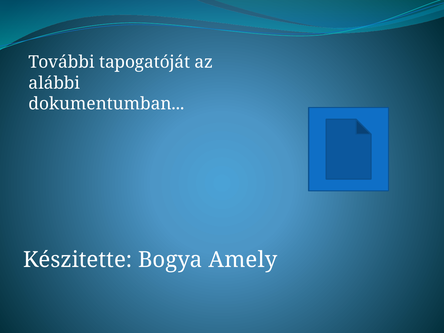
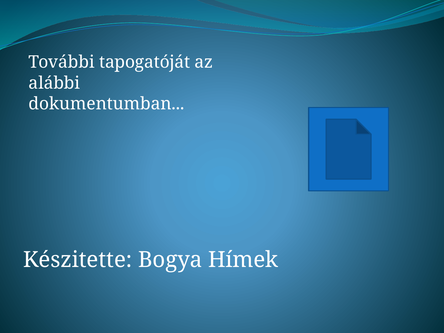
Amely: Amely -> Hímek
